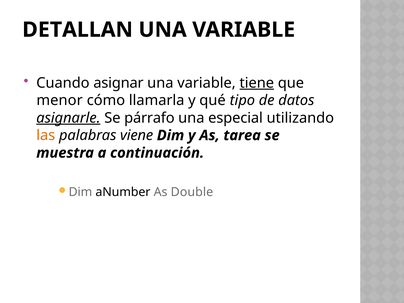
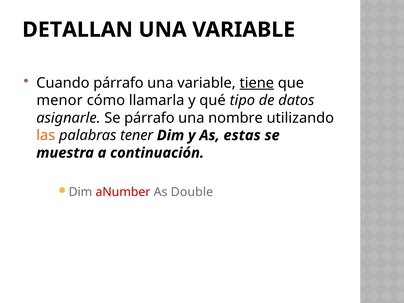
Cuando asignar: asignar -> párrafo
asignarle underline: present -> none
especial: especial -> nombre
viene: viene -> tener
tarea: tarea -> estas
aNumber colour: black -> red
